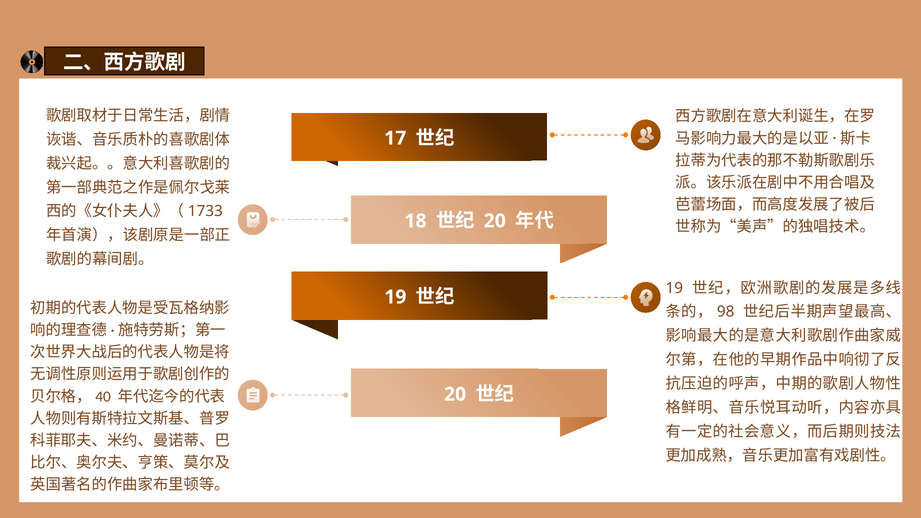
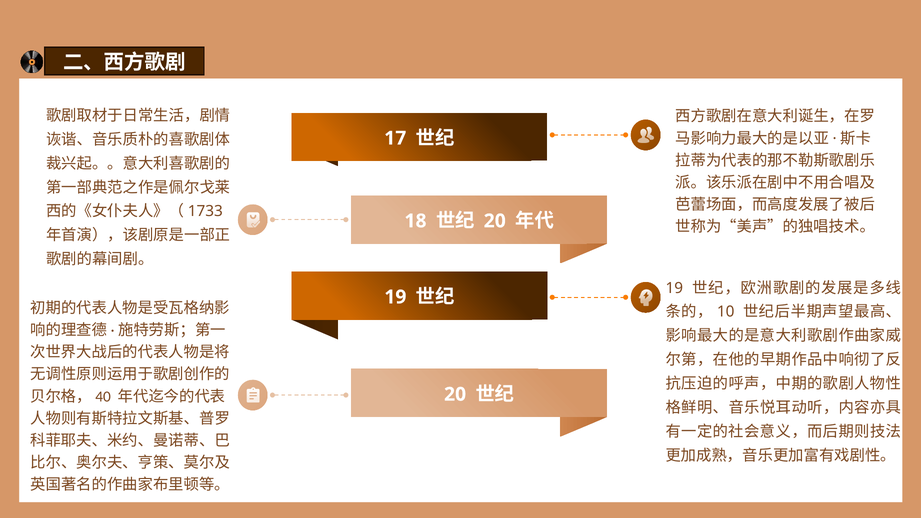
98: 98 -> 10
